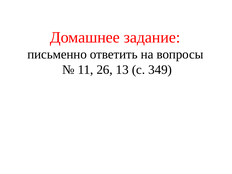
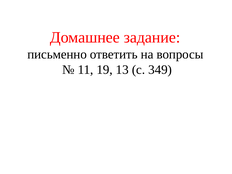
26: 26 -> 19
